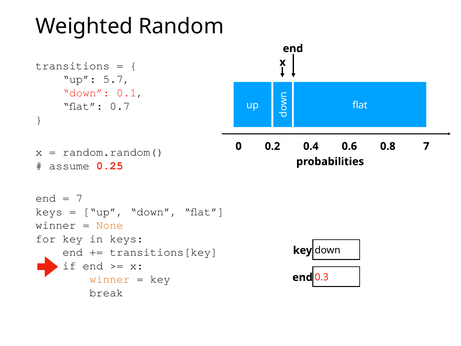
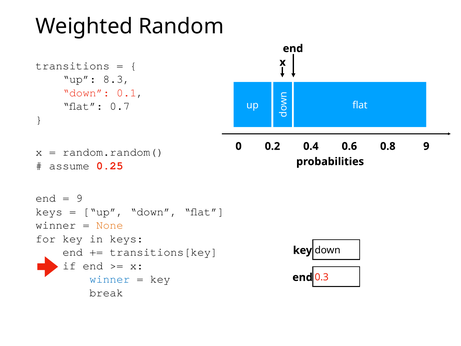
5.7: 5.7 -> 8.3
0 7: 7 -> 9
7 at (79, 198): 7 -> 9
winner at (110, 279) colour: orange -> blue
